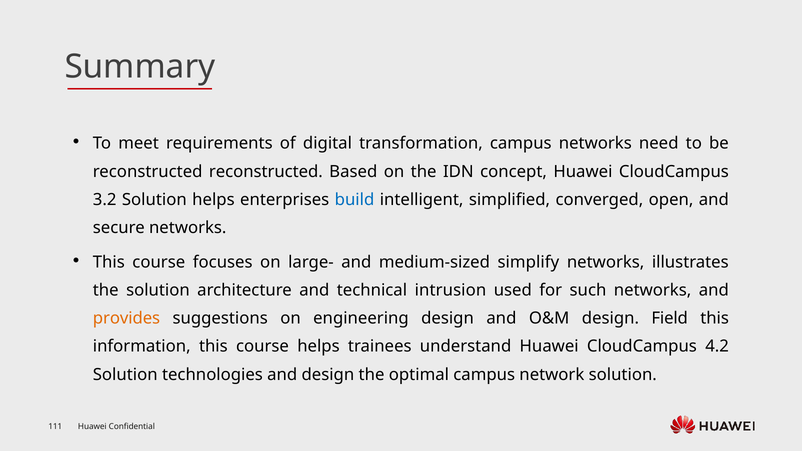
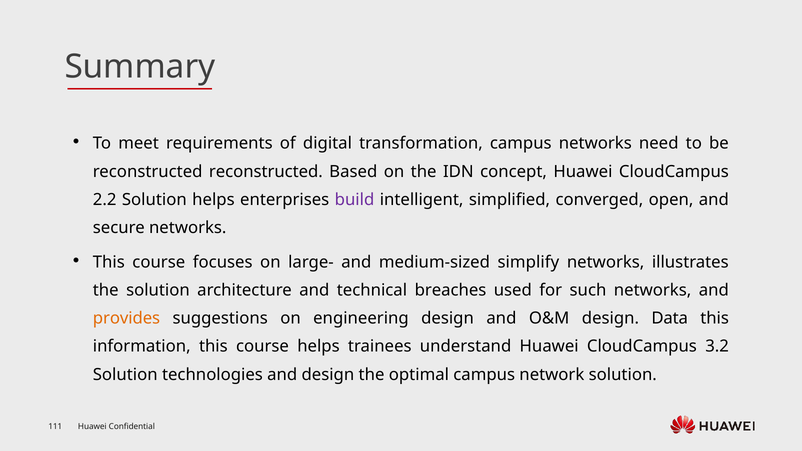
3.2: 3.2 -> 2.2
build colour: blue -> purple
intrusion: intrusion -> breaches
Field: Field -> Data
4.2: 4.2 -> 3.2
